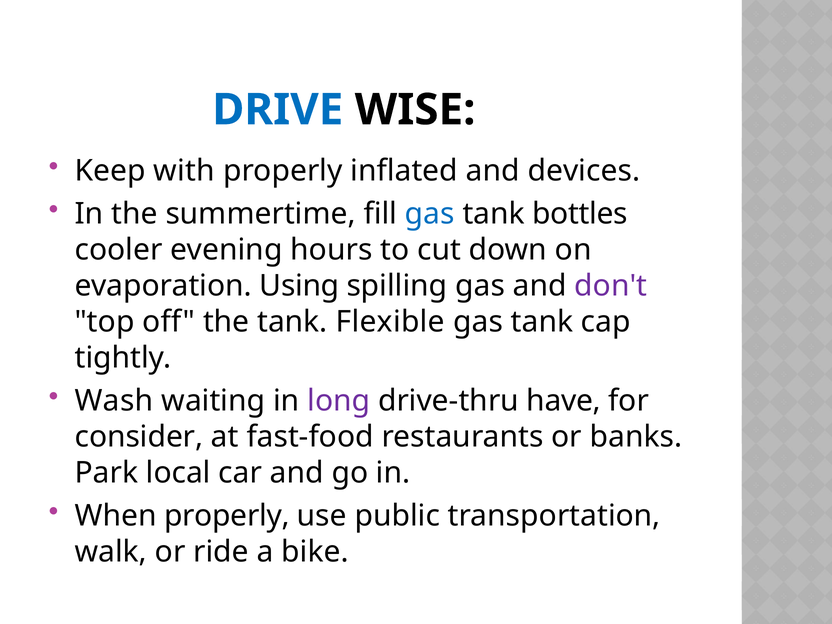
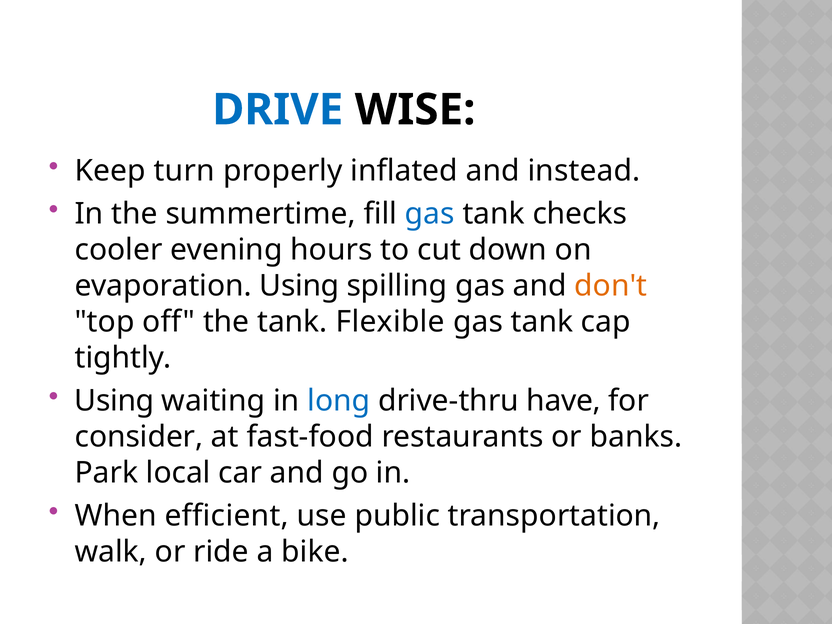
with: with -> turn
devices: devices -> instead
bottles: bottles -> checks
don't colour: purple -> orange
Wash at (114, 401): Wash -> Using
long colour: purple -> blue
When properly: properly -> efficient
